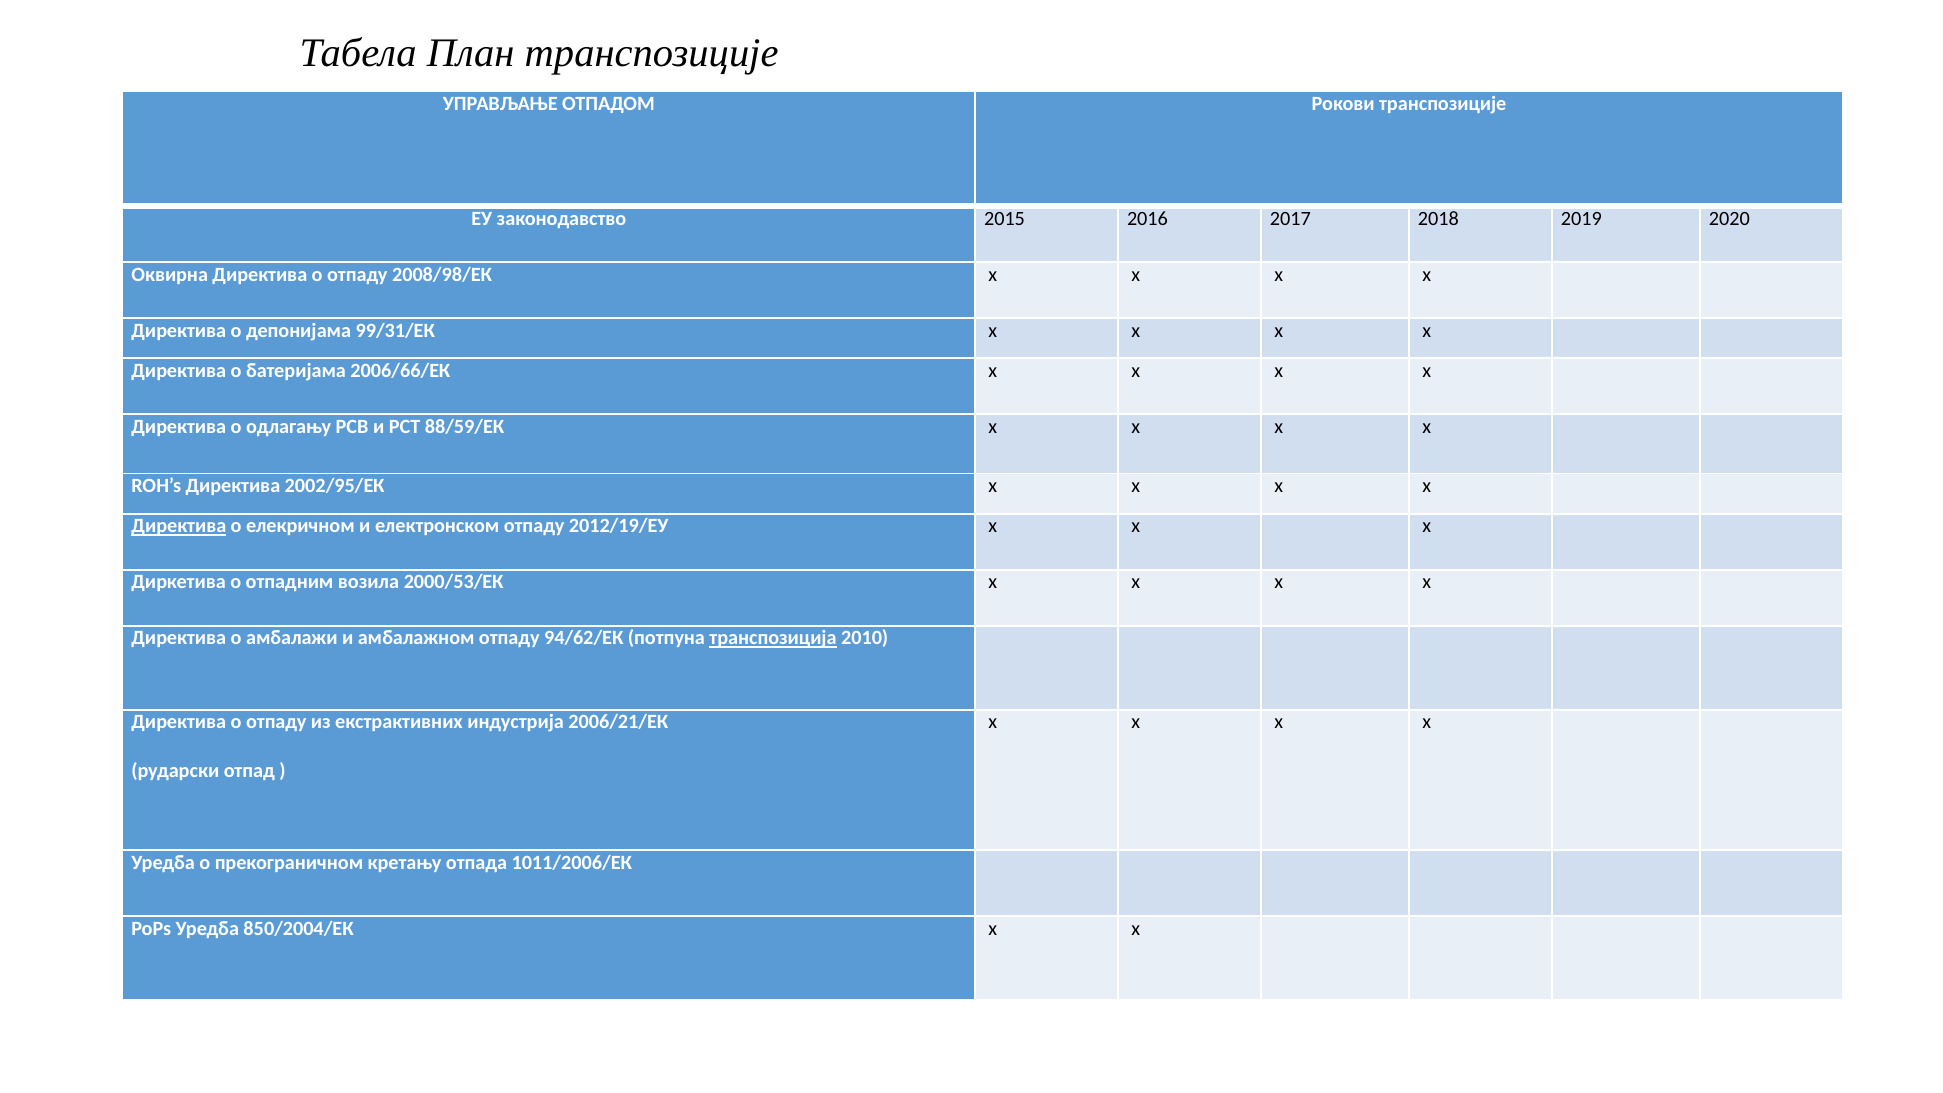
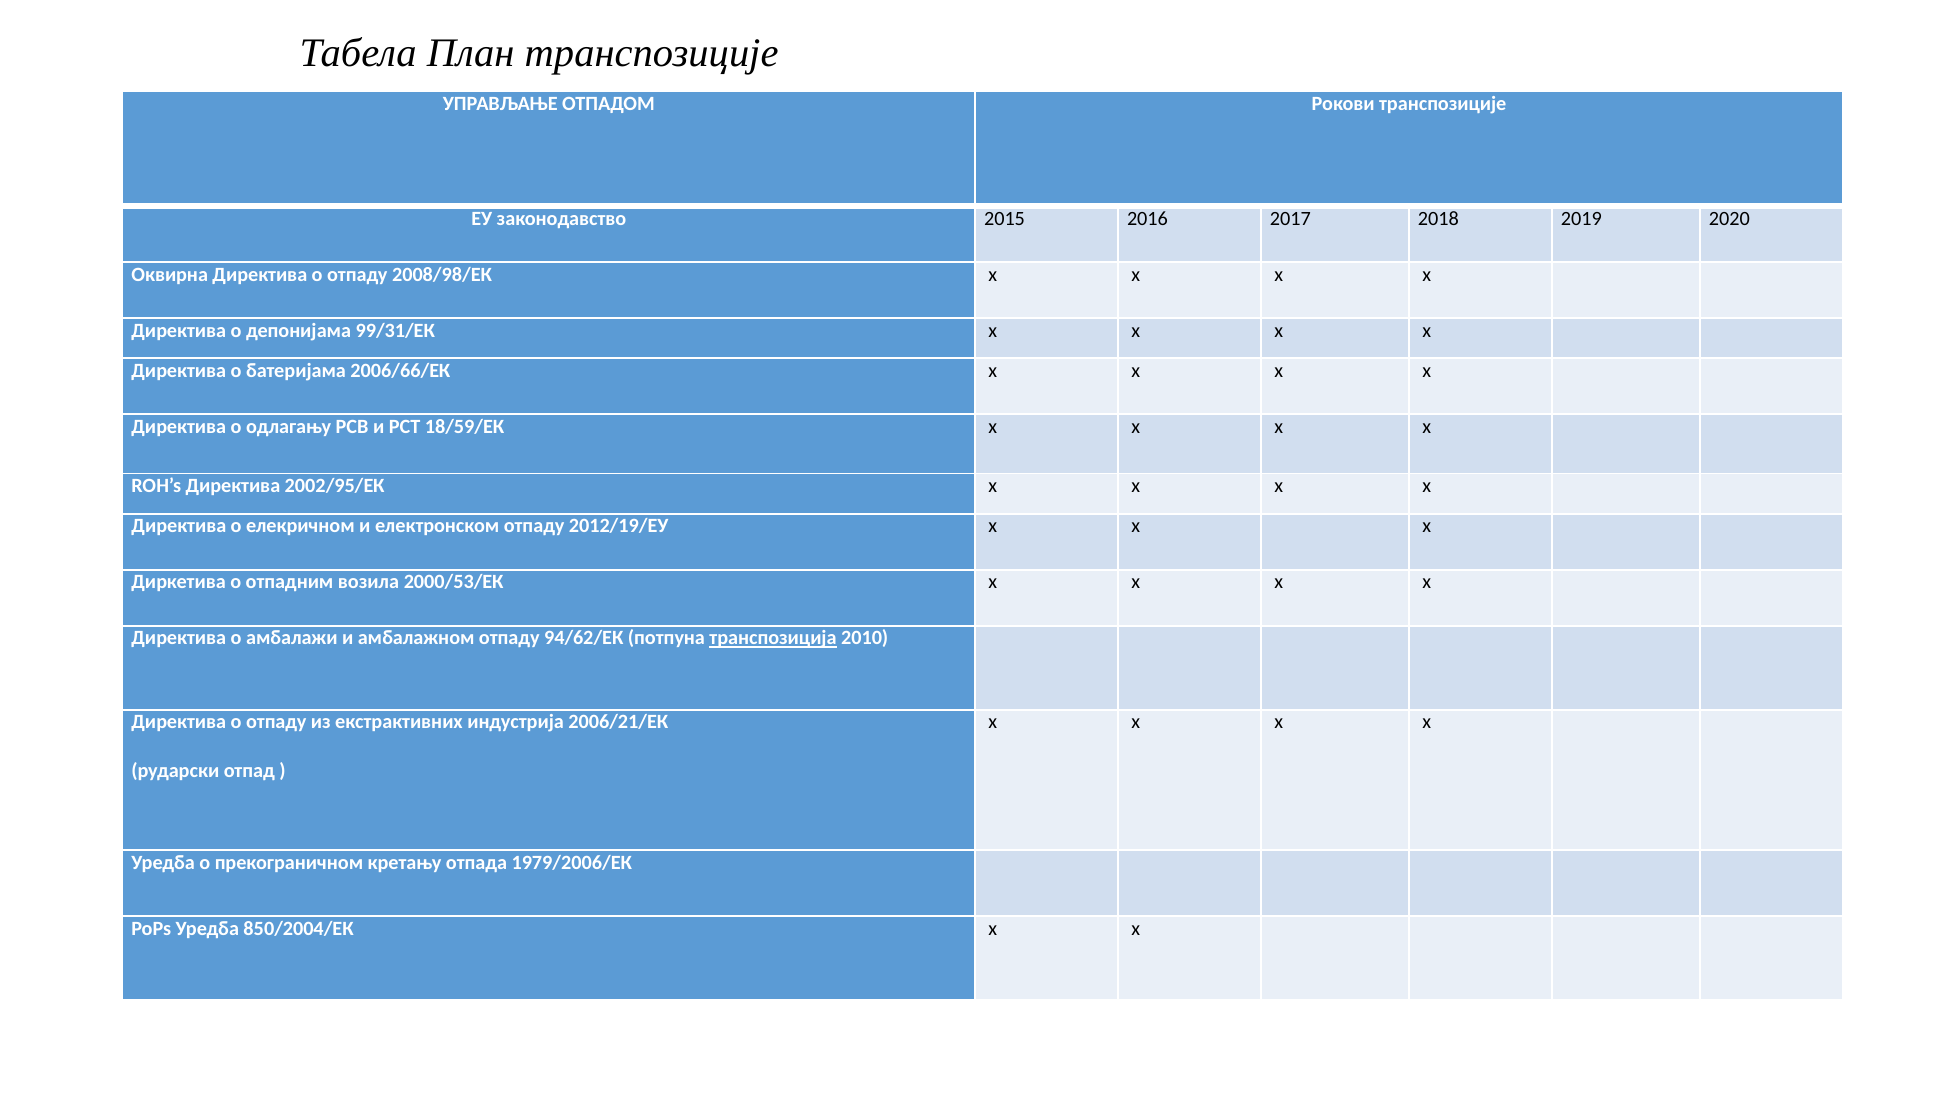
88/59/ЕК: 88/59/ЕК -> 18/59/ЕК
Директива at (179, 526) underline: present -> none
1011/2006/ЕК: 1011/2006/ЕК -> 1979/2006/ЕК
